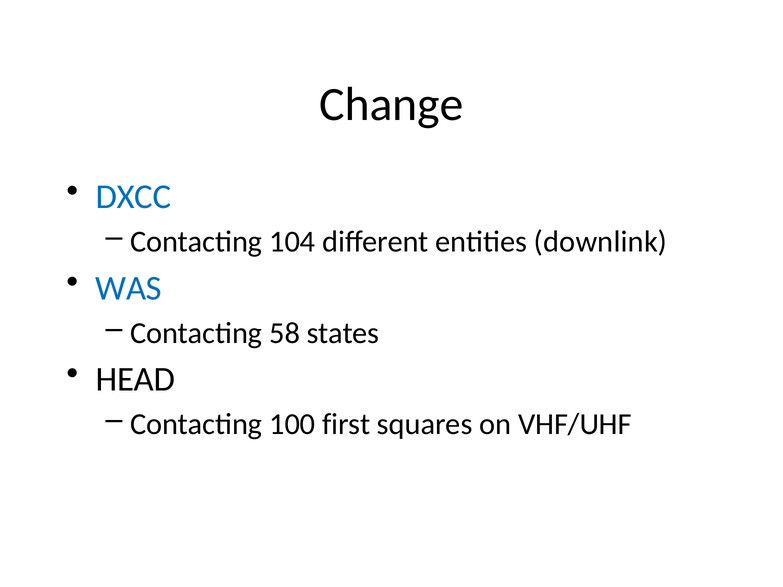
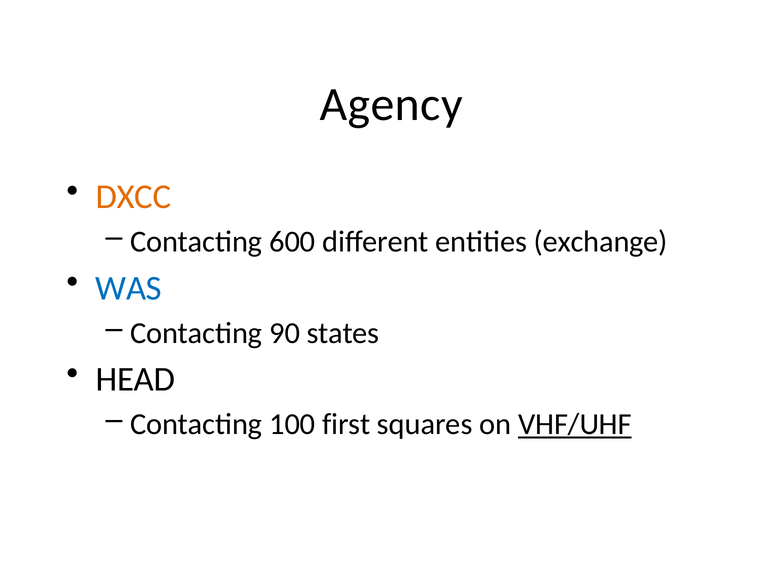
Change: Change -> Agency
DXCC colour: blue -> orange
104: 104 -> 600
downlink: downlink -> exchange
58: 58 -> 90
VHF/UHF underline: none -> present
